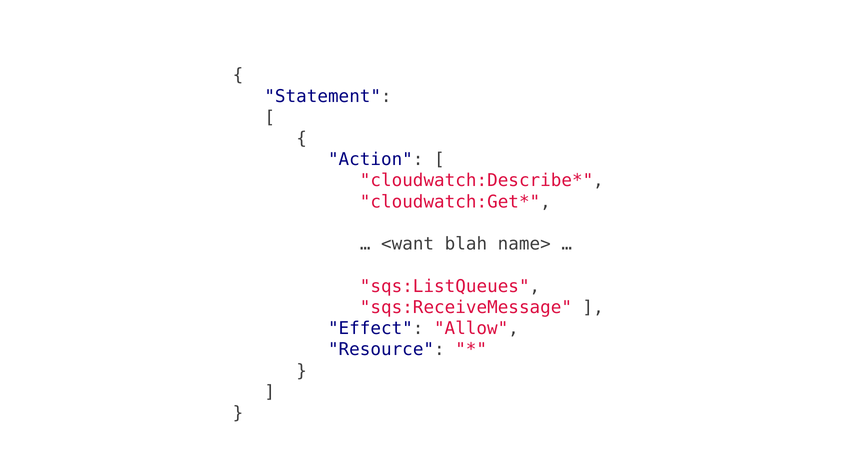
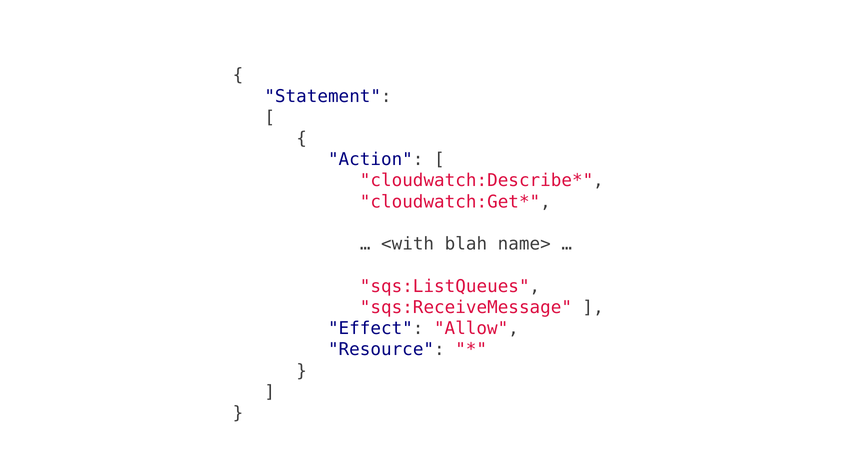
<want: <want -> <with
